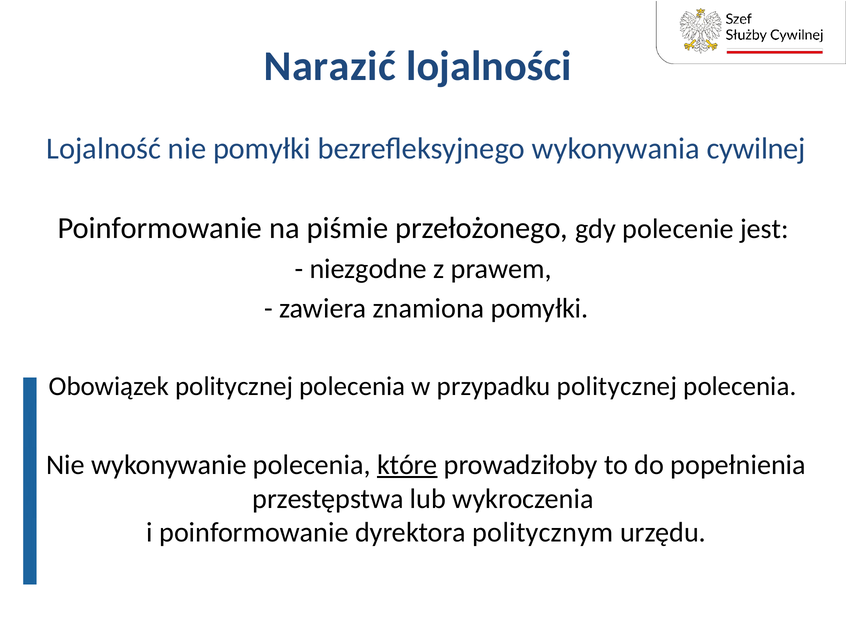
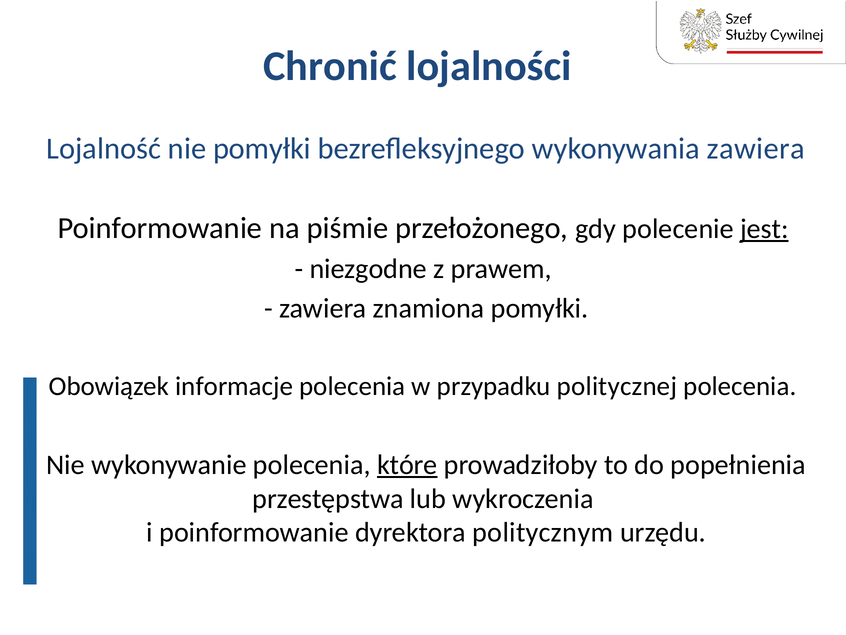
Narazić: Narazić -> Chronić
wykonywania cywilnej: cywilnej -> zawiera
jest underline: none -> present
Obowiązek politycznej: politycznej -> informacje
